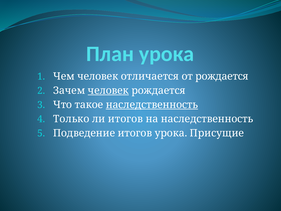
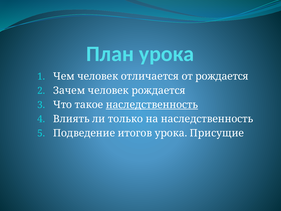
человек at (108, 90) underline: present -> none
Только: Только -> Влиять
ли итогов: итогов -> только
